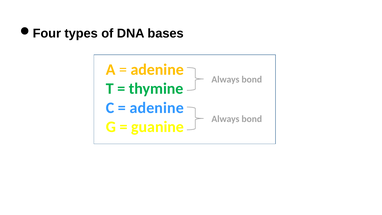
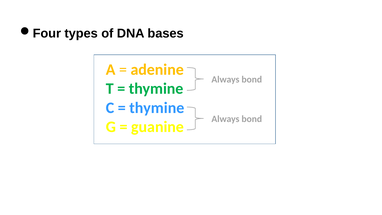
adenine at (157, 108): adenine -> thymine
